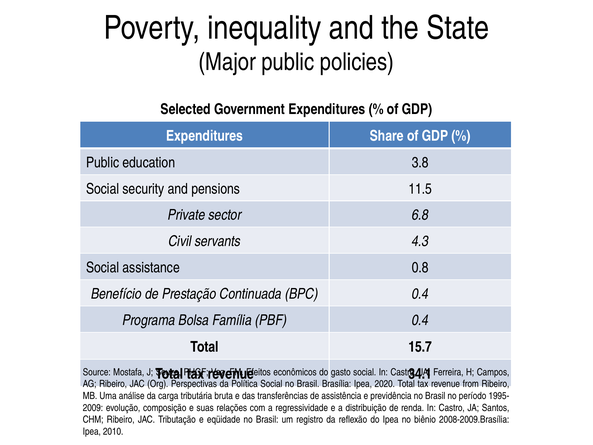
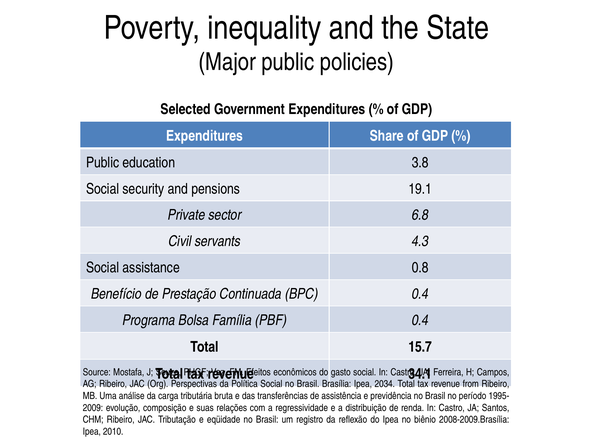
11.5: 11.5 -> 19.1
2020: 2020 -> 2034
